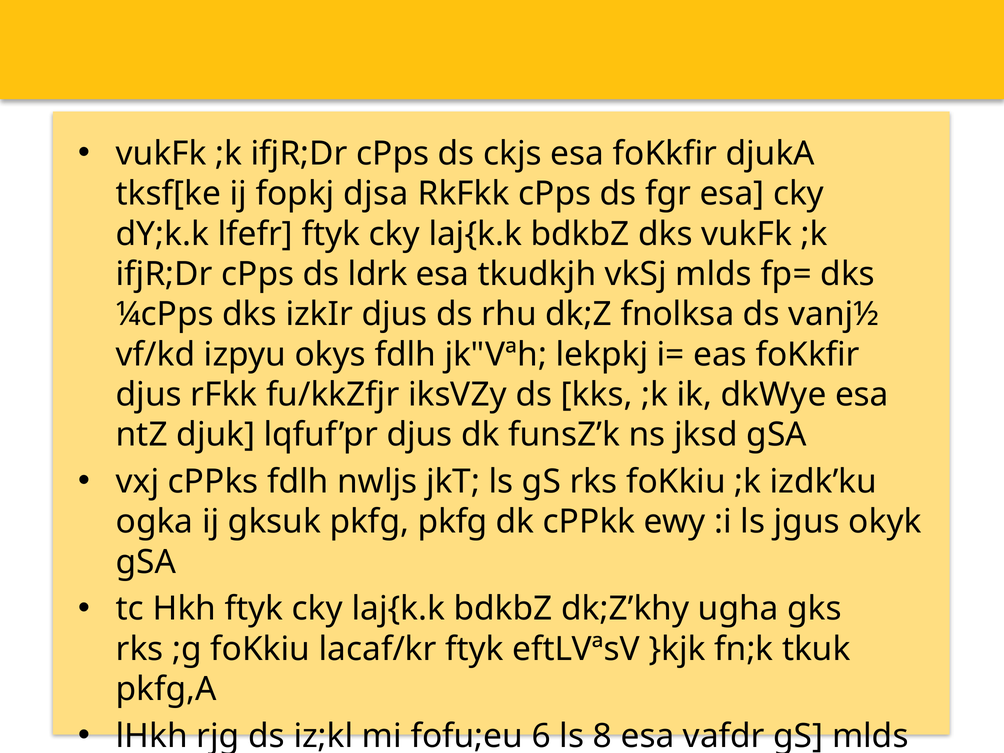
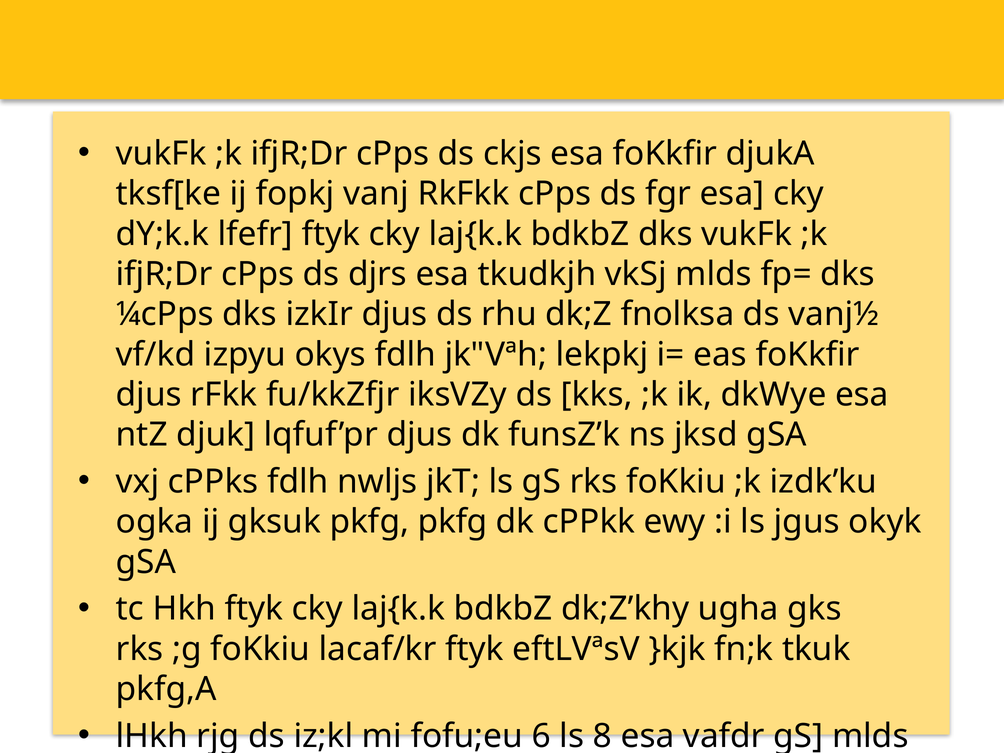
fopkj djsa: djsa -> vanj
ldrk: ldrk -> djrs
